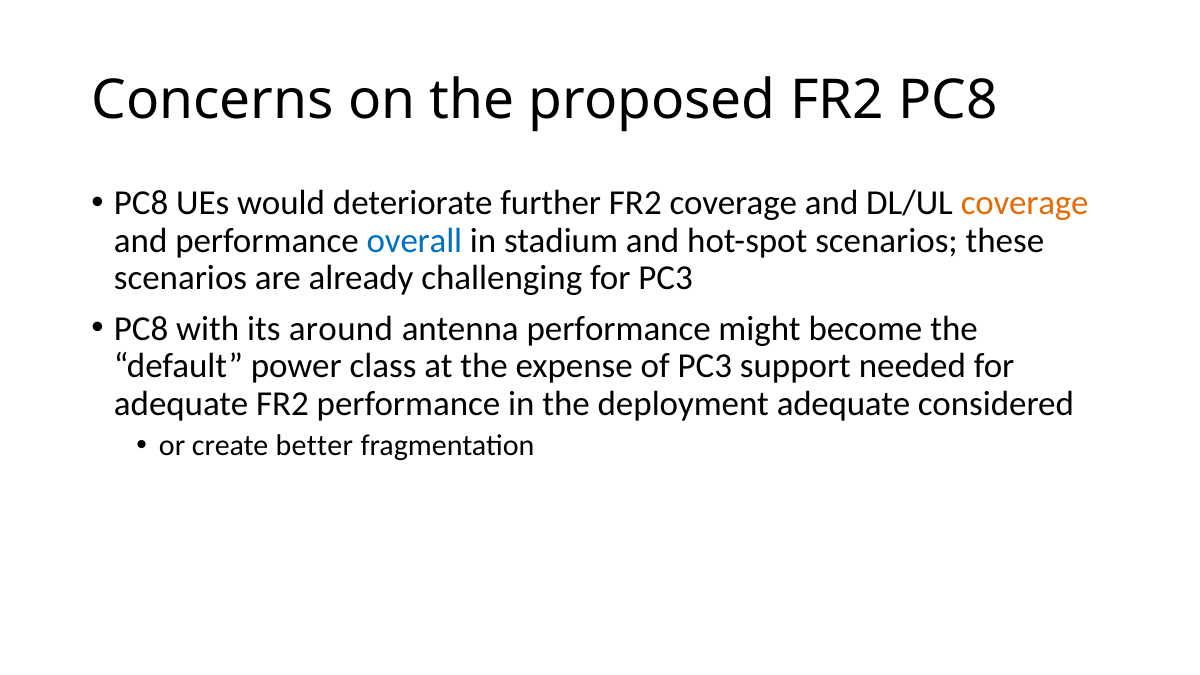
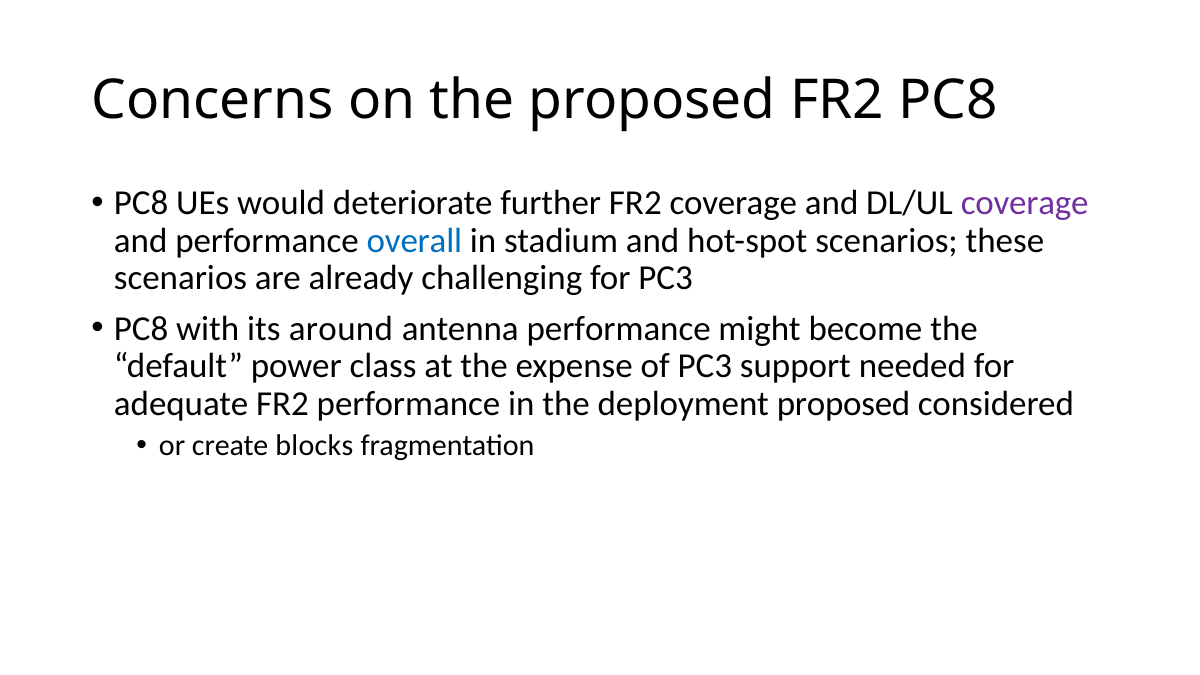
coverage at (1025, 203) colour: orange -> purple
deployment adequate: adequate -> proposed
better: better -> blocks
